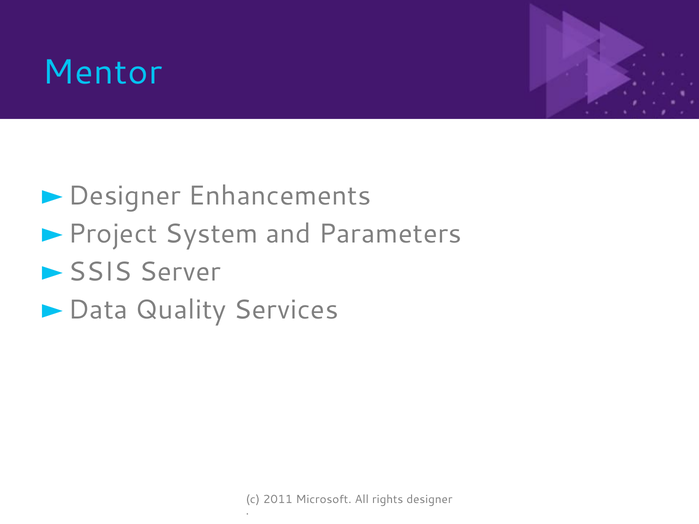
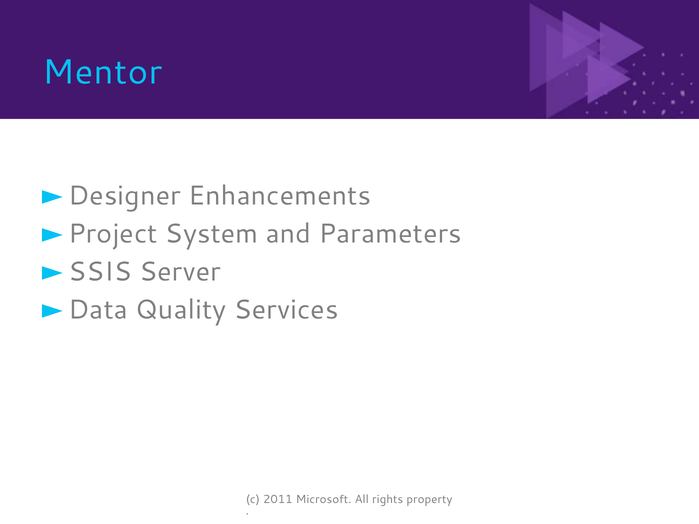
designer: designer -> property
